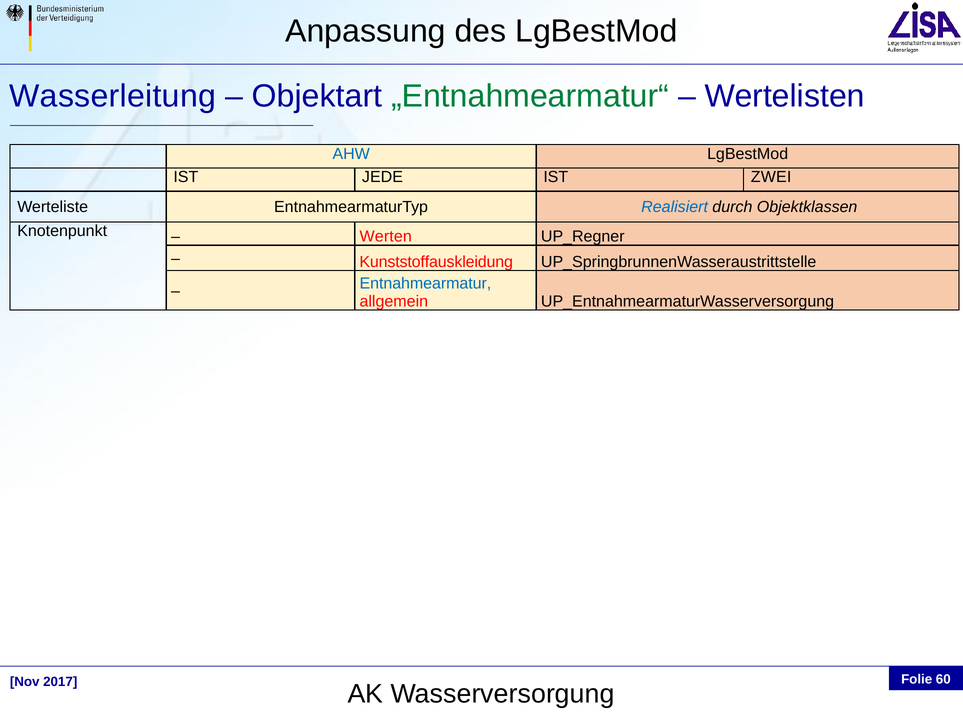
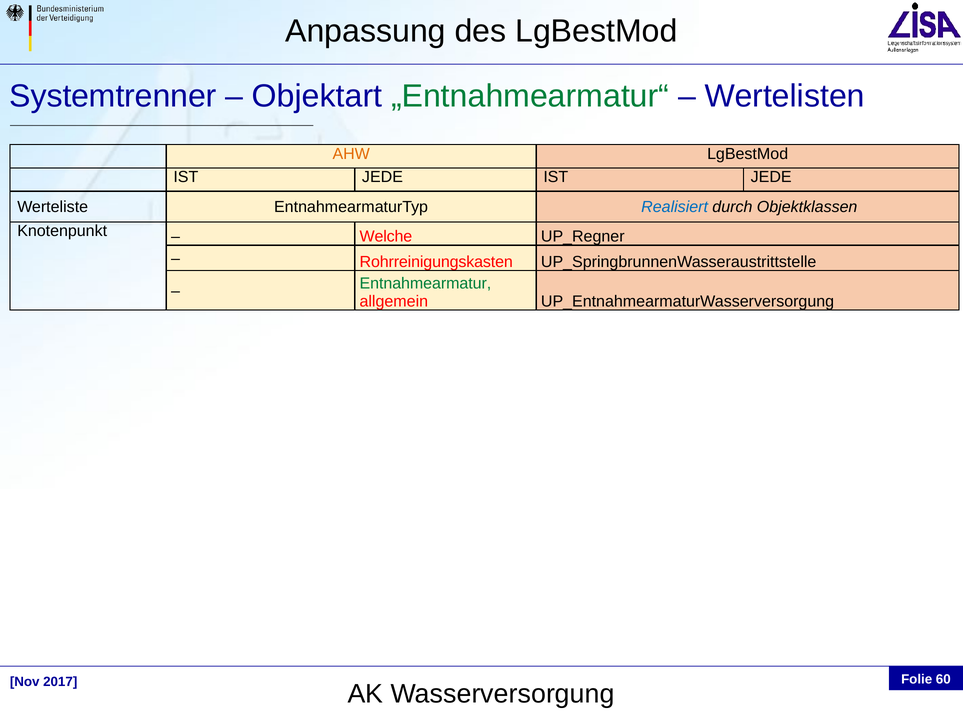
Wasserleitung: Wasserleitung -> Systemtrenner
AHW colour: blue -> orange
ZWEI at (771, 177): ZWEI -> JEDE
Werten: Werten -> Welche
Kunststoffauskleidung: Kunststoffauskleidung -> Rohrreinigungskasten
Entnahmearmatur colour: blue -> green
